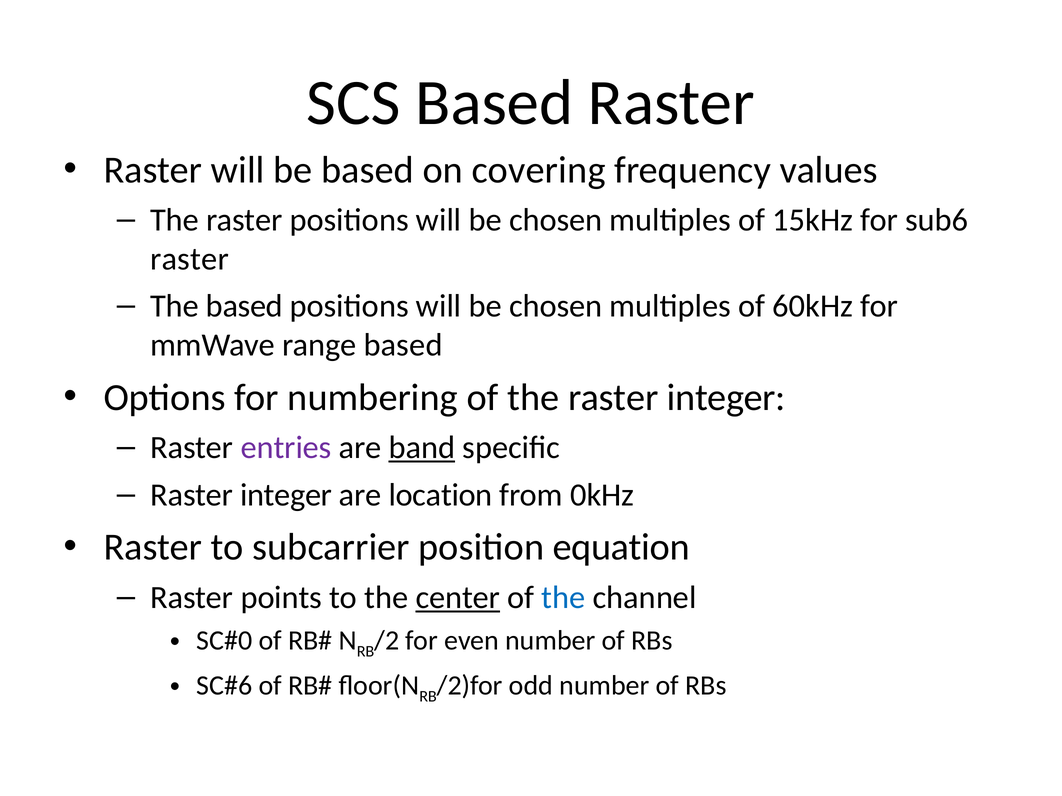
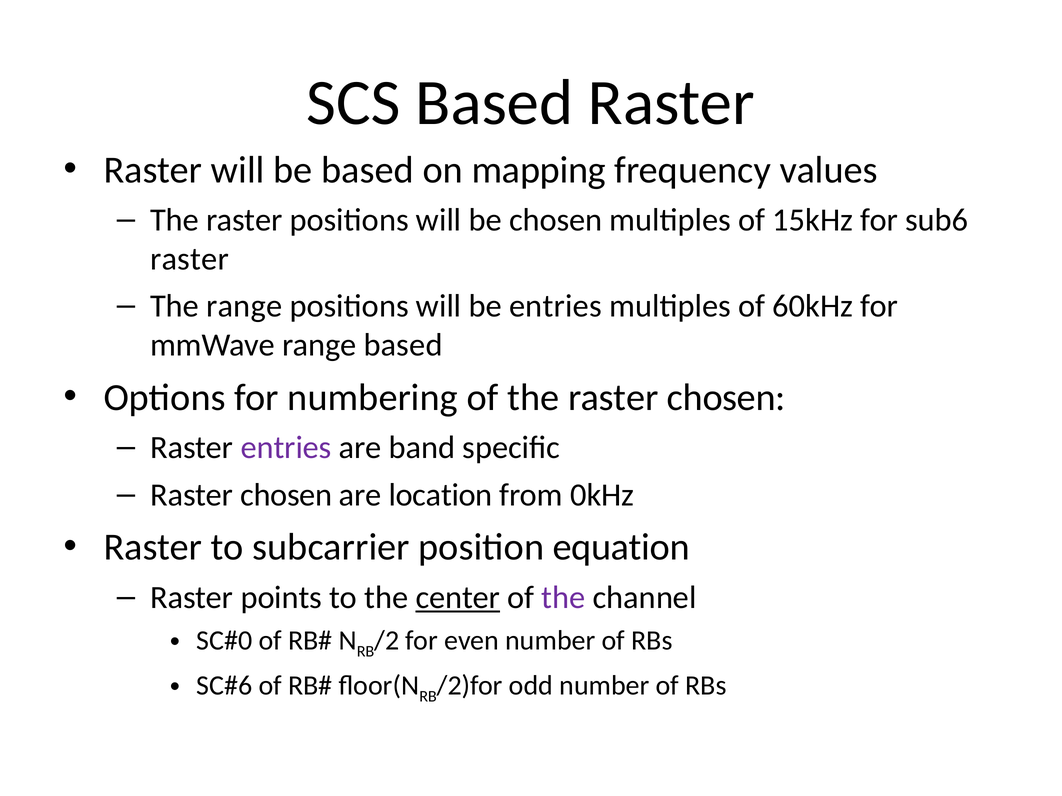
covering: covering -> mapping
The based: based -> range
chosen at (556, 306): chosen -> entries
the raster integer: integer -> chosen
band underline: present -> none
integer at (286, 495): integer -> chosen
the at (563, 598) colour: blue -> purple
